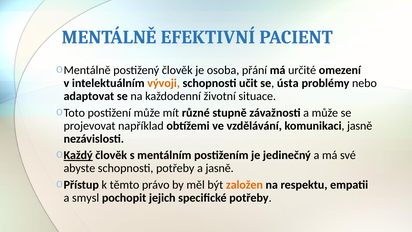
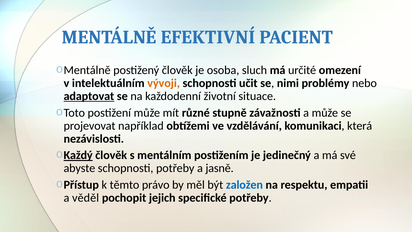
přání: přání -> sluch
ústa: ústa -> nimi
adaptovat underline: none -> present
komunikaci jasně: jasně -> která
založen colour: orange -> blue
smysl: smysl -> věděl
